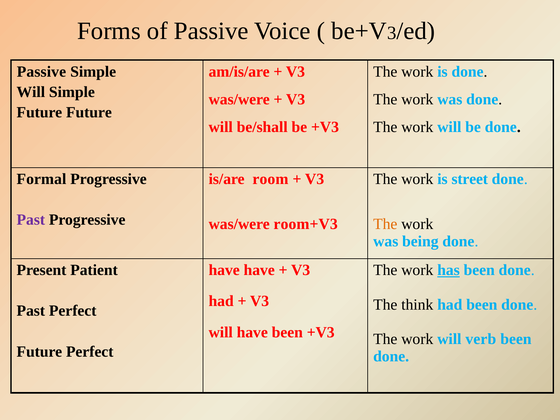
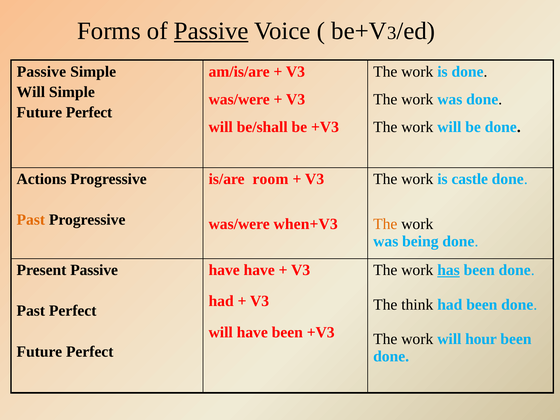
Passive at (211, 31) underline: none -> present
Future at (89, 112): Future -> Perfect
Formal: Formal -> Actions
street: street -> castle
Past at (31, 220) colour: purple -> orange
room+V3: room+V3 -> when+V3
Present Patient: Patient -> Passive
verb: verb -> hour
